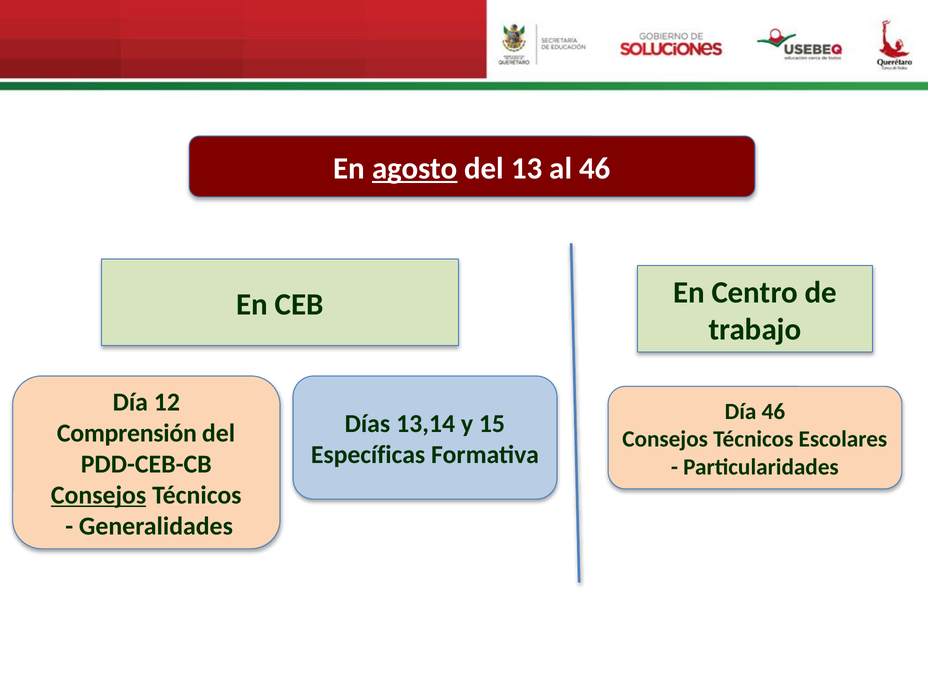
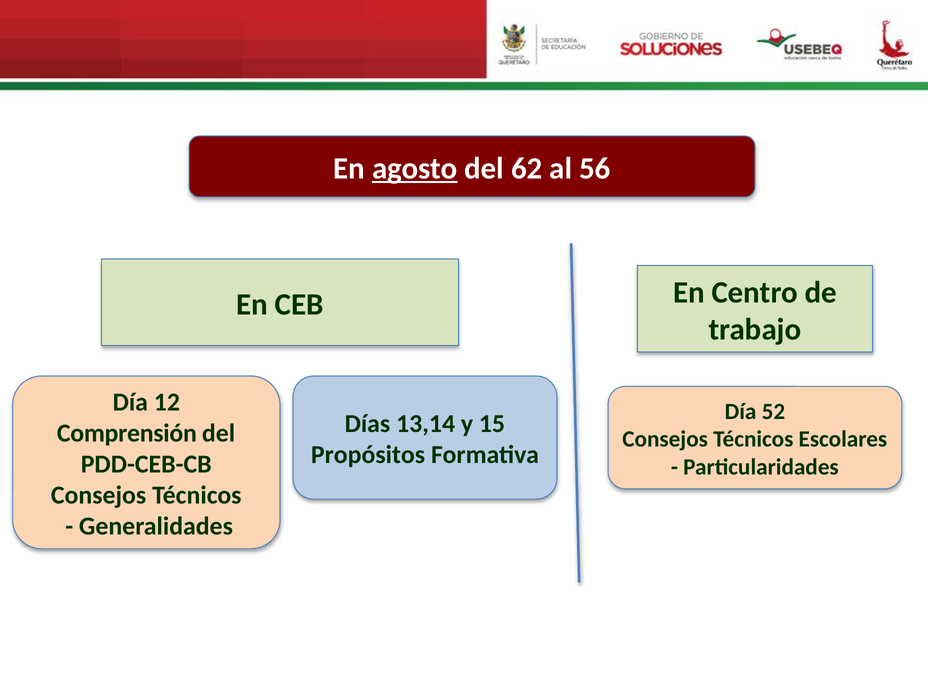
13: 13 -> 62
al 46: 46 -> 56
Día 46: 46 -> 52
Específicas: Específicas -> Propósitos
Consejos at (99, 495) underline: present -> none
